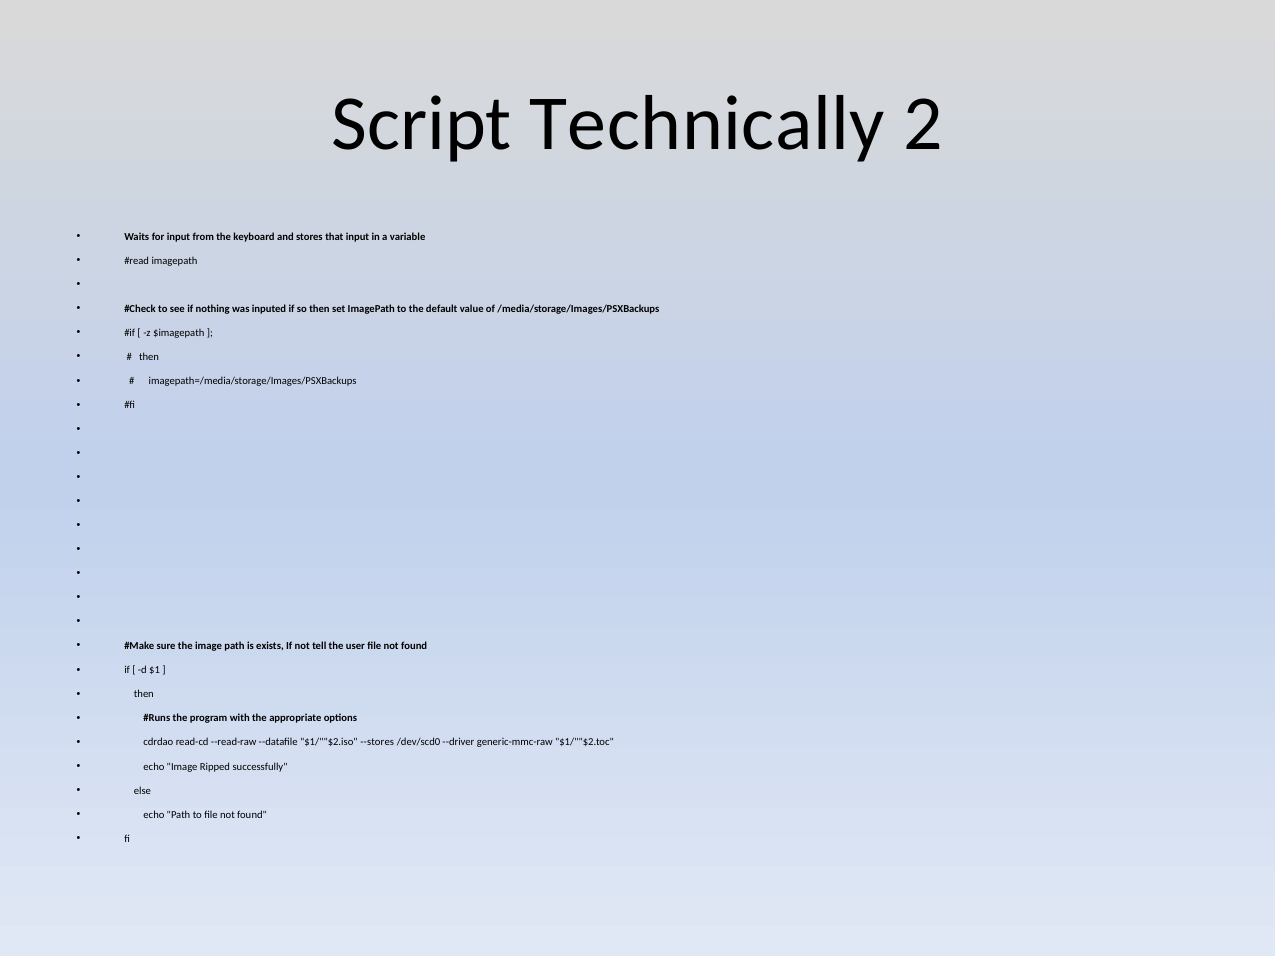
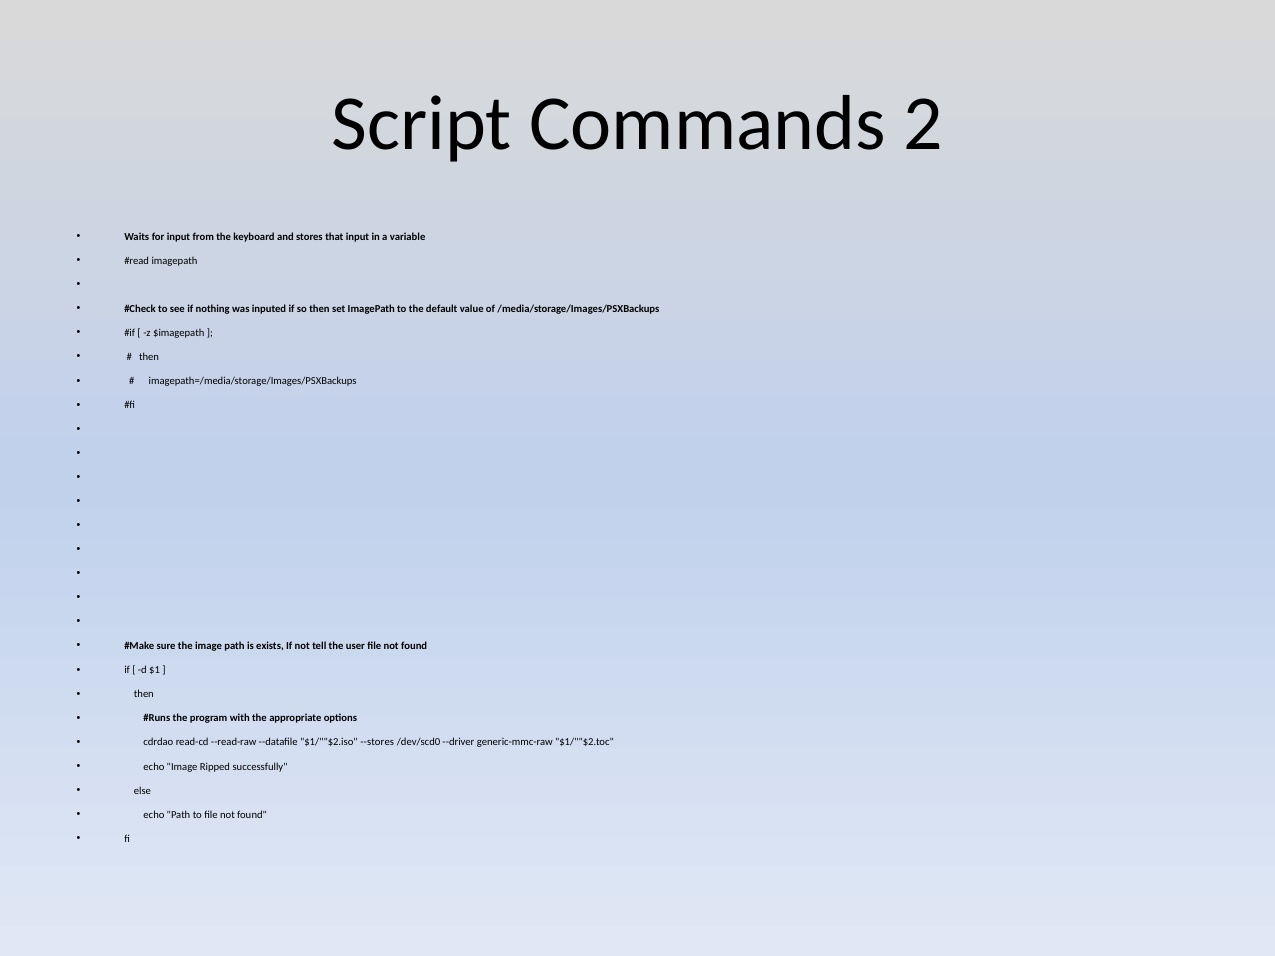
Technically: Technically -> Commands
